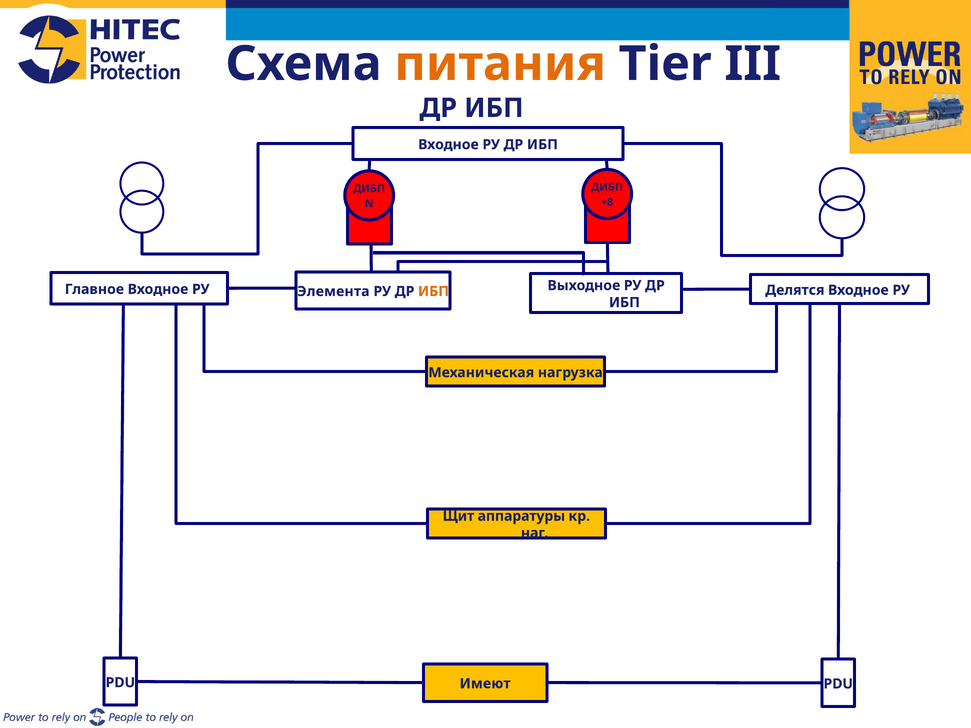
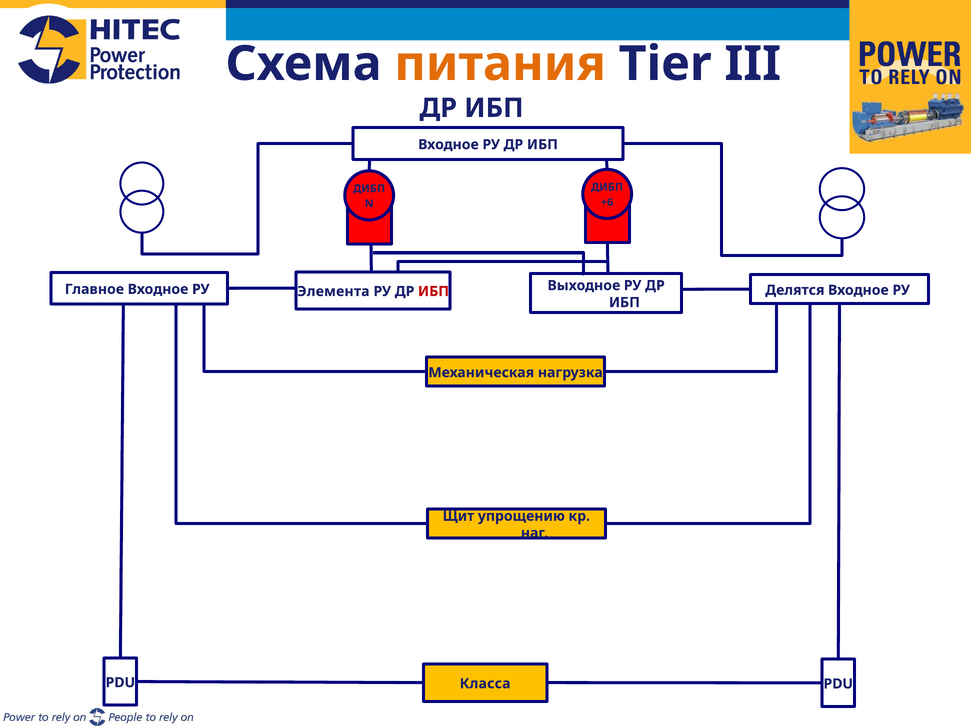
+8: +8 -> +6
ИБП at (434, 292) colour: orange -> red
аппаратуры: аппаратуры -> упрощению
Имеют: Имеют -> Класса
